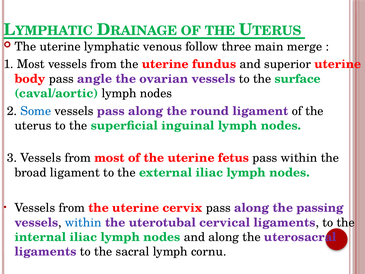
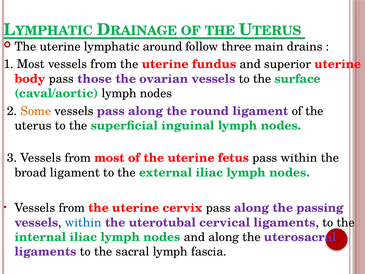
venous: venous -> around
merge: merge -> drains
angle: angle -> those
Some colour: blue -> orange
cornu: cornu -> fascia
